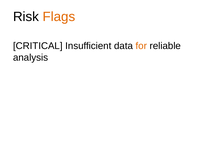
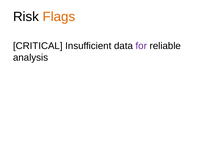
for colour: orange -> purple
